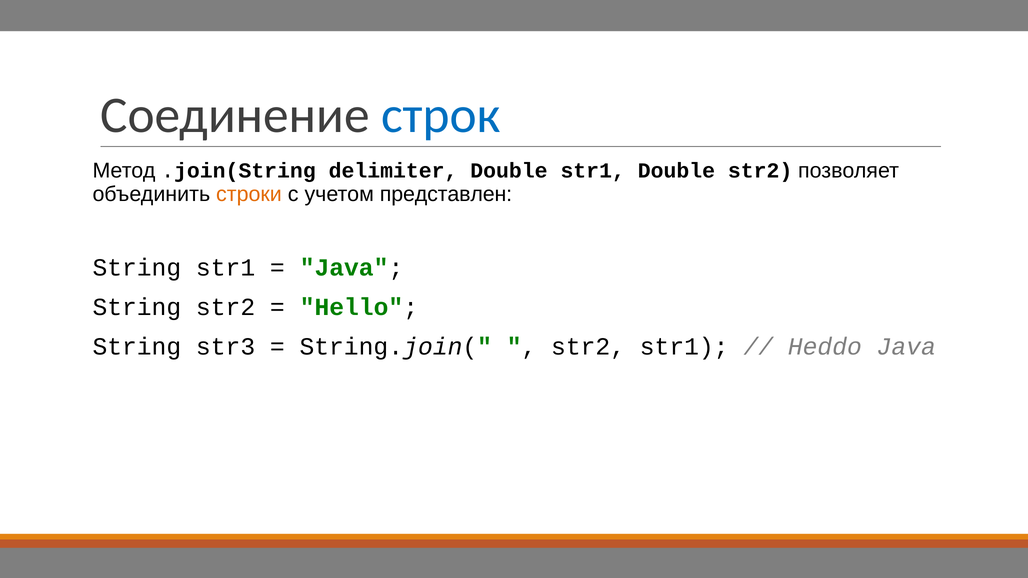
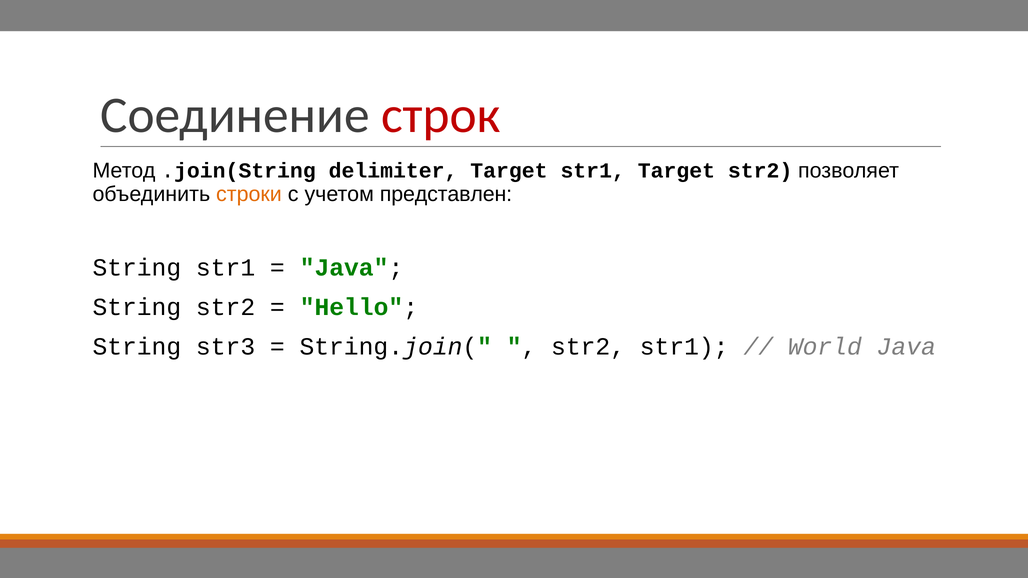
строк colour: blue -> red
delimiter Double: Double -> Target
str1 Double: Double -> Target
Heddo: Heddo -> World
